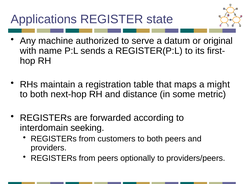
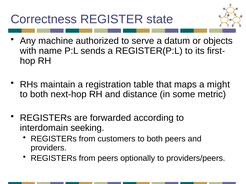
Applications: Applications -> Correctness
original: original -> objects
